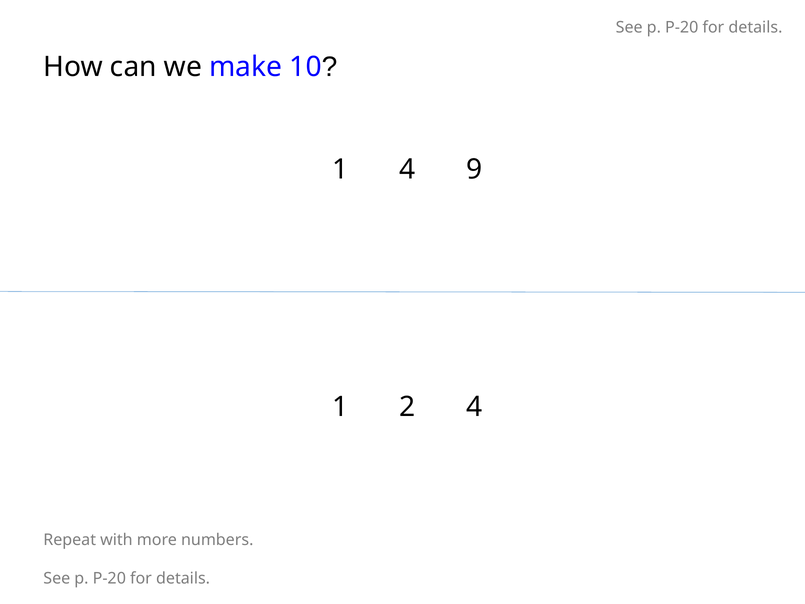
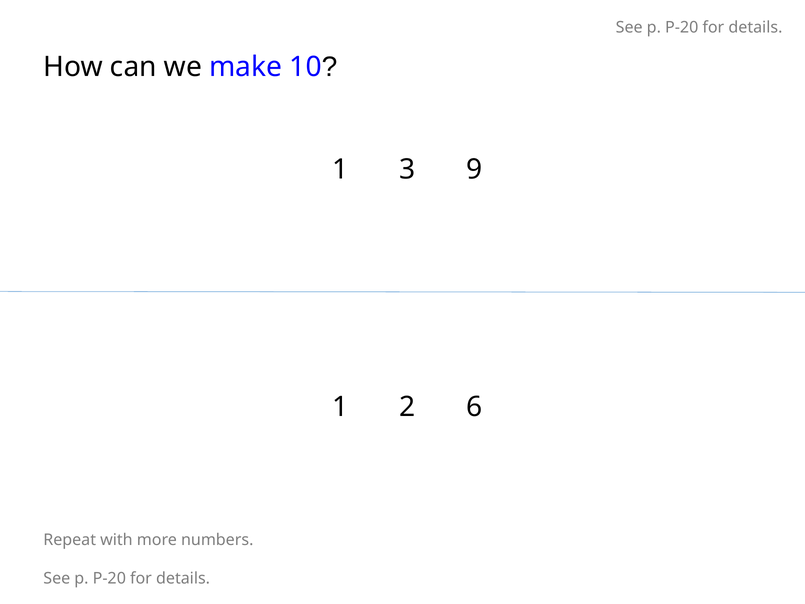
1 4: 4 -> 3
2 4: 4 -> 6
